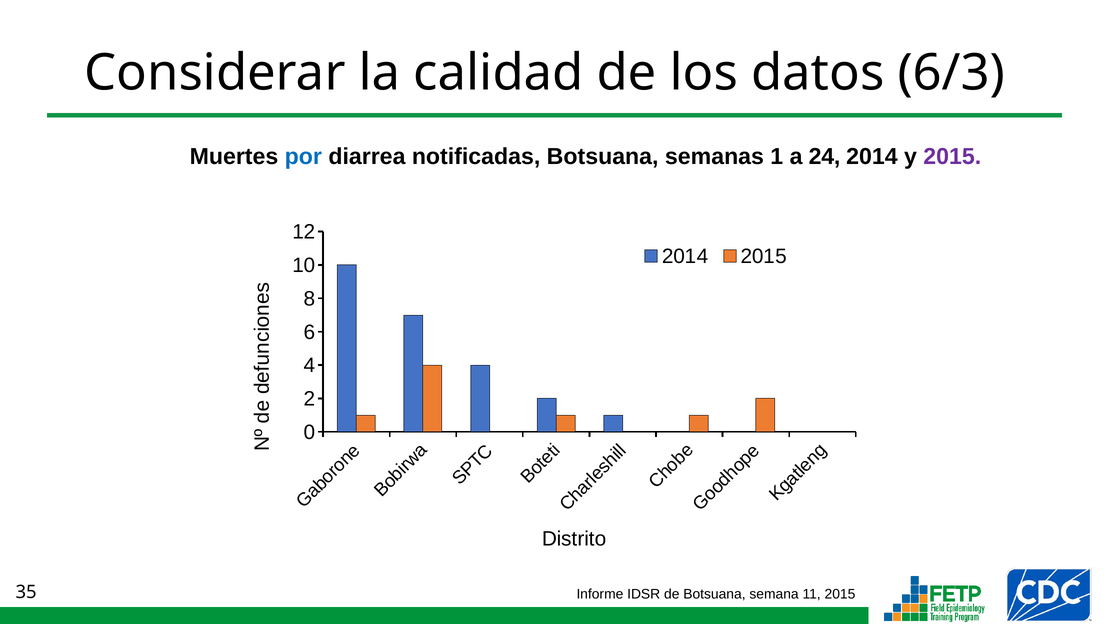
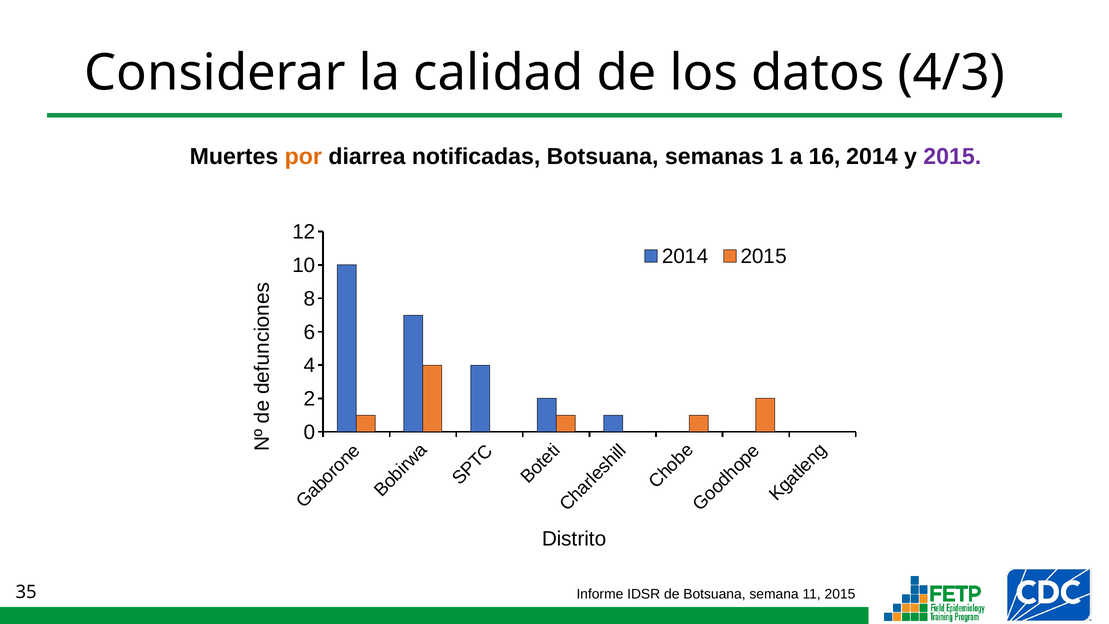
6/3: 6/3 -> 4/3
por colour: blue -> orange
24: 24 -> 16
